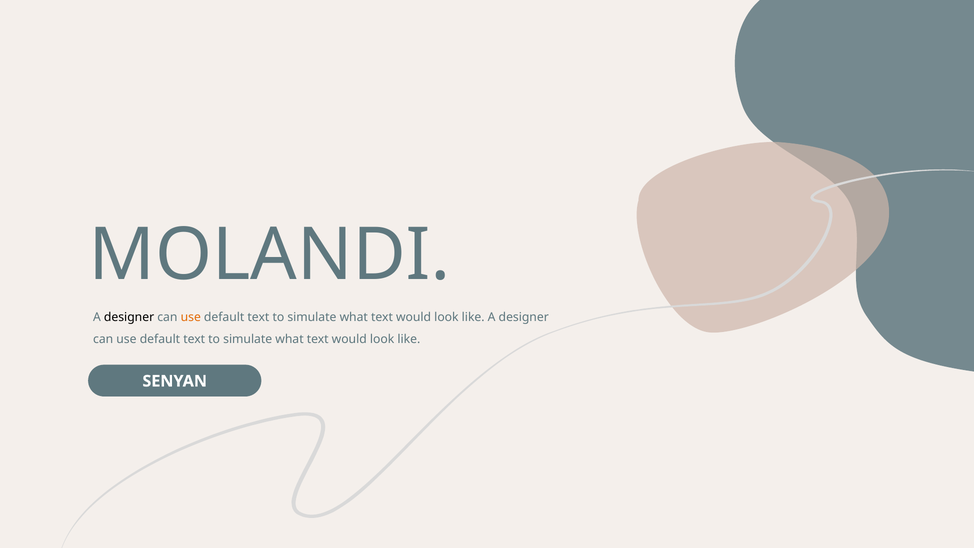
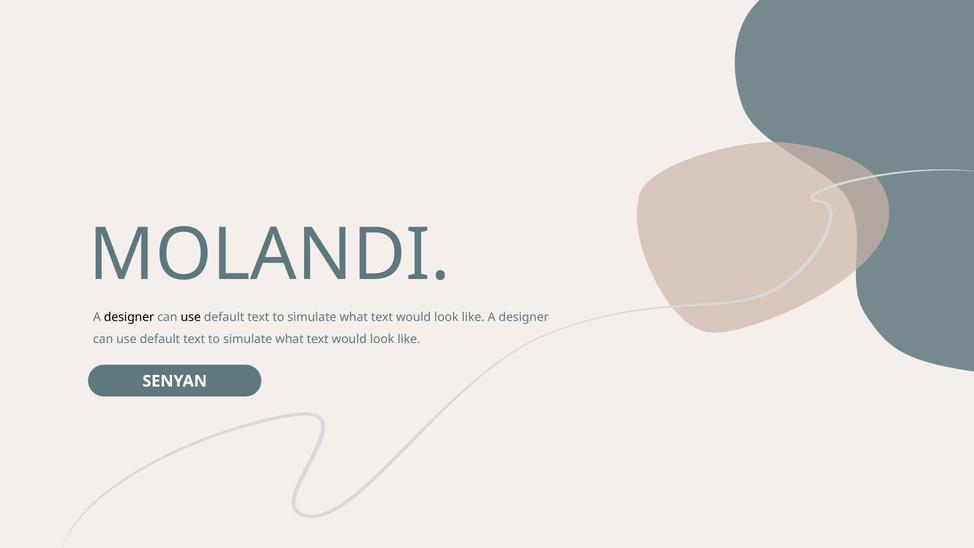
use at (191, 317) colour: orange -> black
